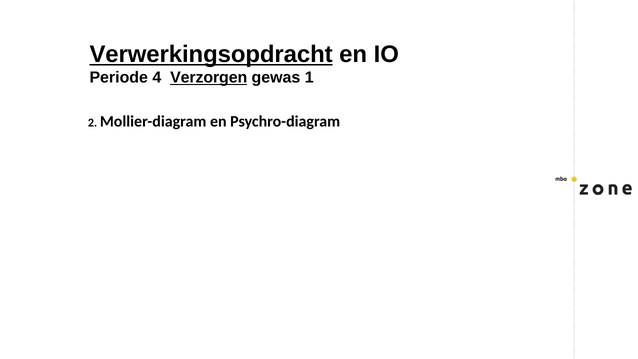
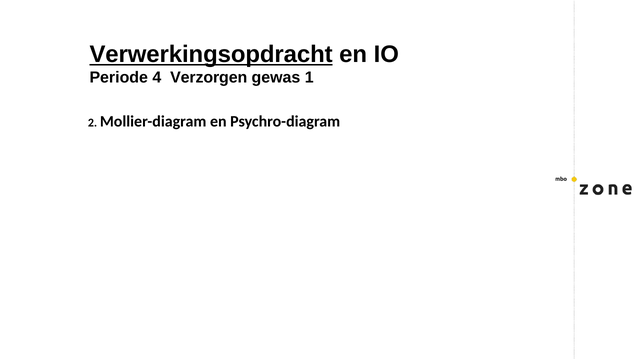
Verzorgen underline: present -> none
